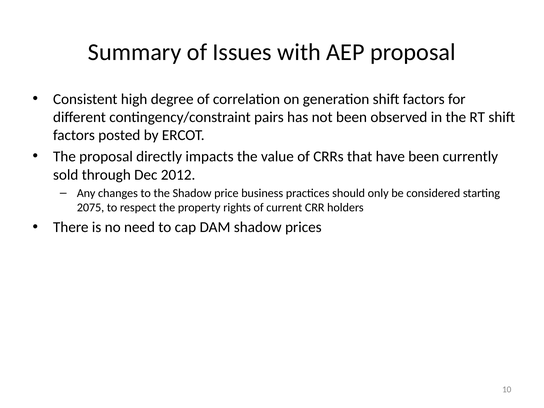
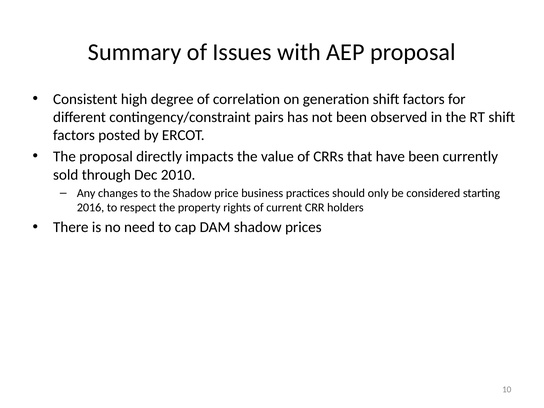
2012: 2012 -> 2010
2075: 2075 -> 2016
